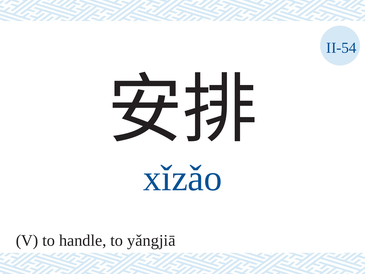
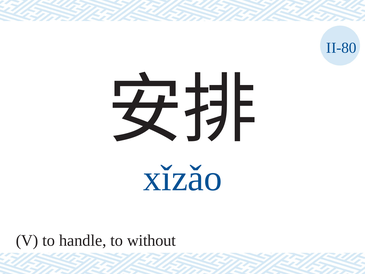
II-54: II-54 -> II-80
yǎngjiā: yǎngjiā -> without
